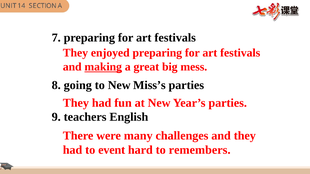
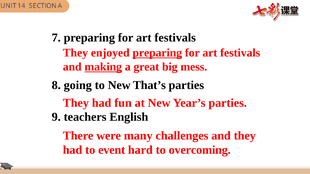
preparing at (157, 53) underline: none -> present
Miss’s: Miss’s -> That’s
remembers: remembers -> overcoming
